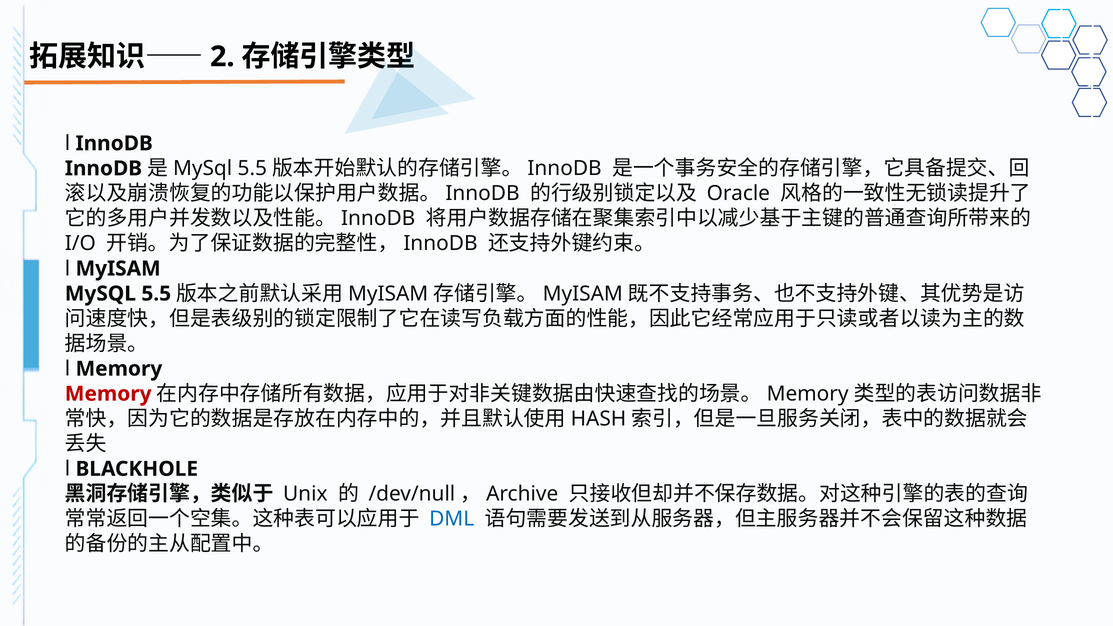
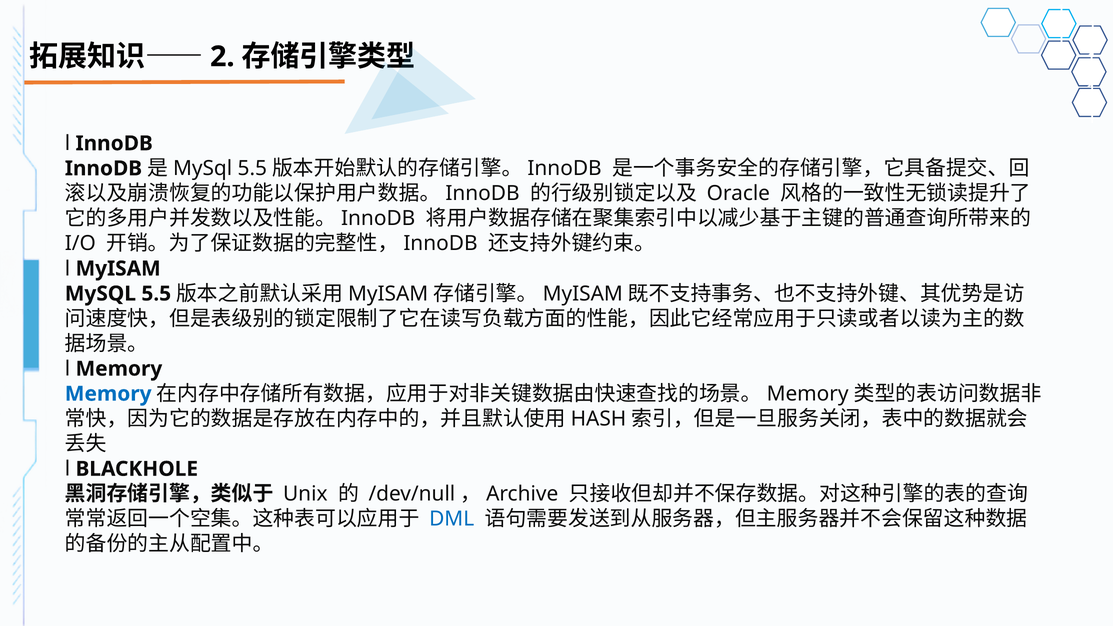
Memory at (108, 394) colour: red -> blue
